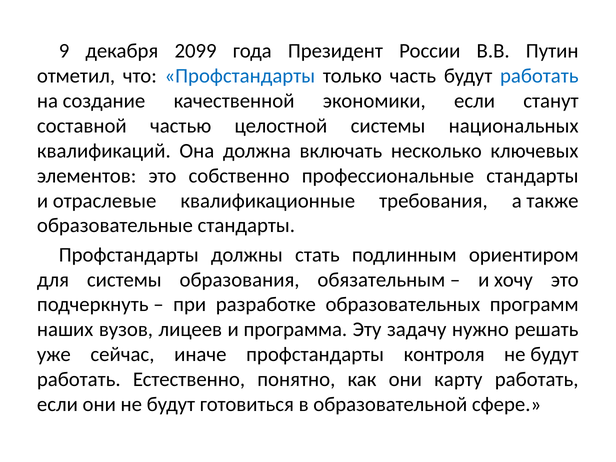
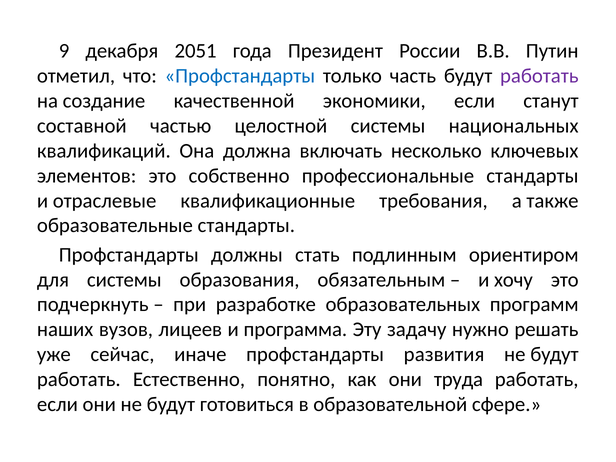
2099: 2099 -> 2051
работать at (539, 76) colour: blue -> purple
контроля: контроля -> развития
карту: карту -> труда
